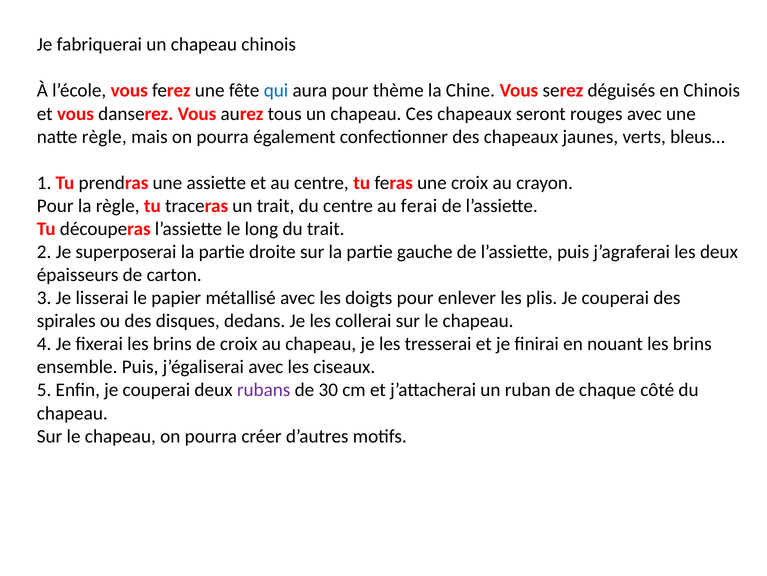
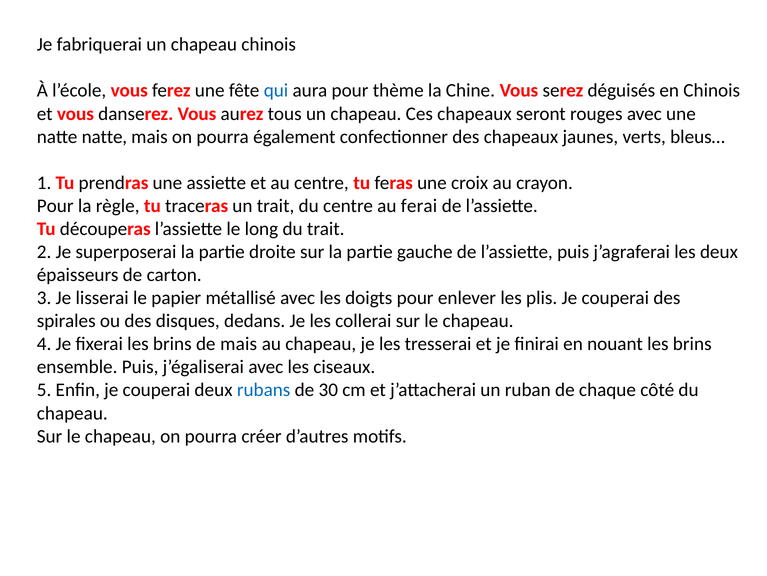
natte règle: règle -> natte
de croix: croix -> mais
rubans colour: purple -> blue
